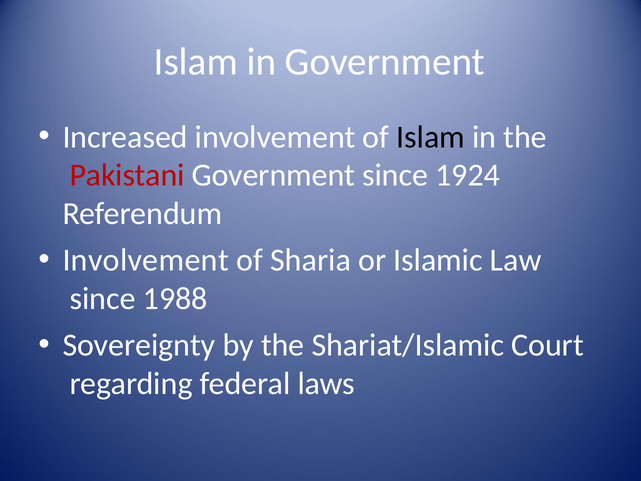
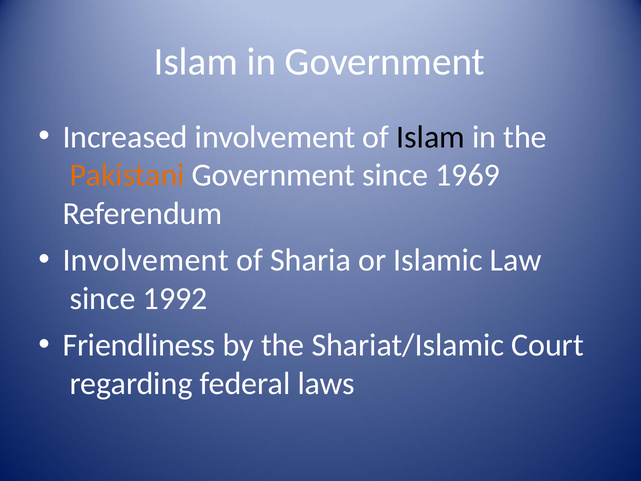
Pakistani colour: red -> orange
1924: 1924 -> 1969
1988: 1988 -> 1992
Sovereignty: Sovereignty -> Friendliness
